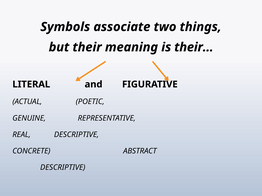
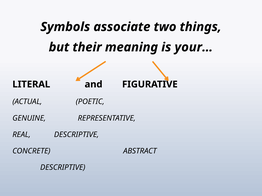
their…: their… -> your…
